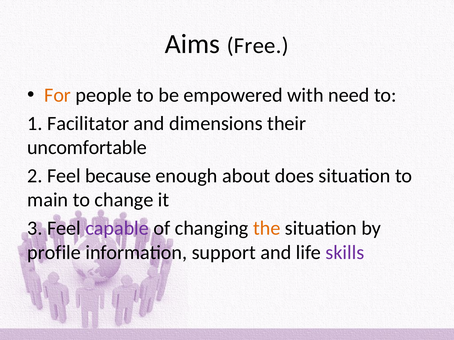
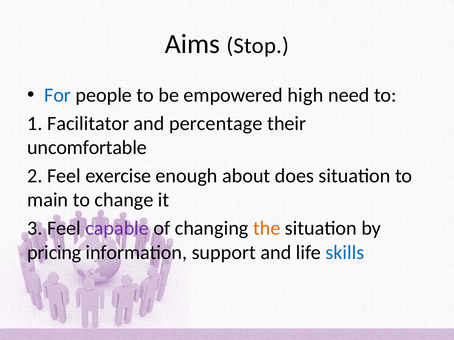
Free: Free -> Stop
For colour: orange -> blue
with: with -> high
dimensions: dimensions -> percentage
because: because -> exercise
profile: profile -> pricing
skills colour: purple -> blue
